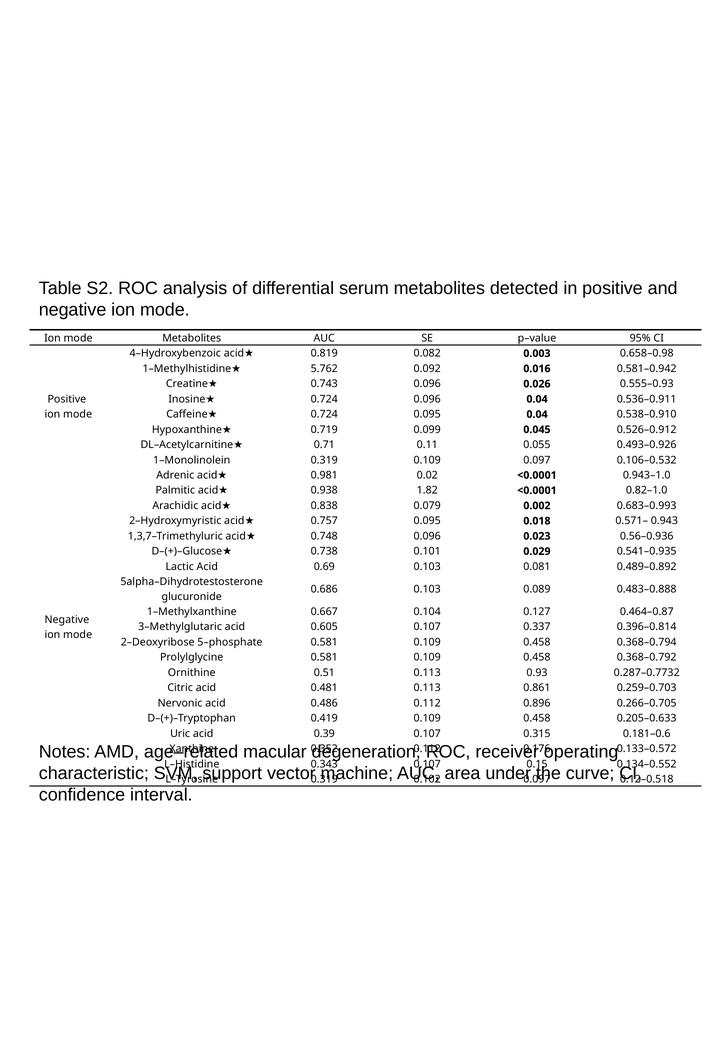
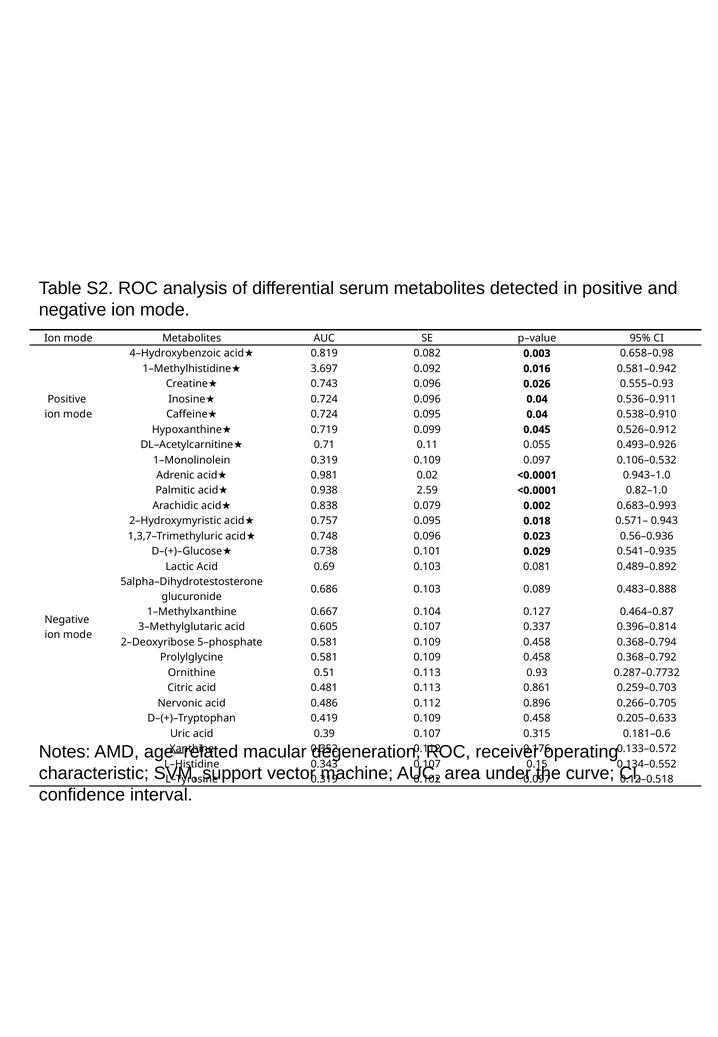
5.762: 5.762 -> 3.697
1.82: 1.82 -> 2.59
